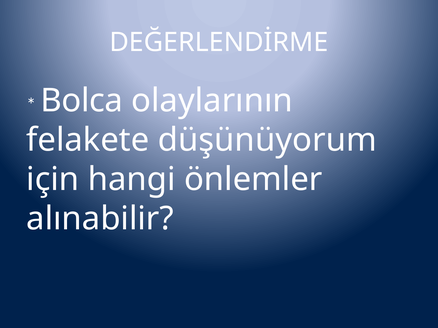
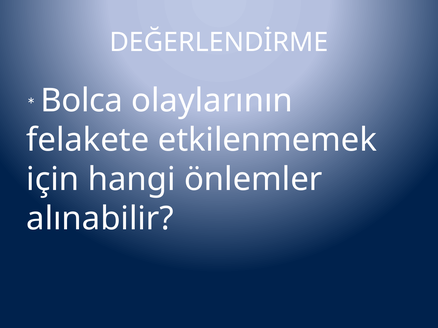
düşünüyorum: düşünüyorum -> etkilenmemek
